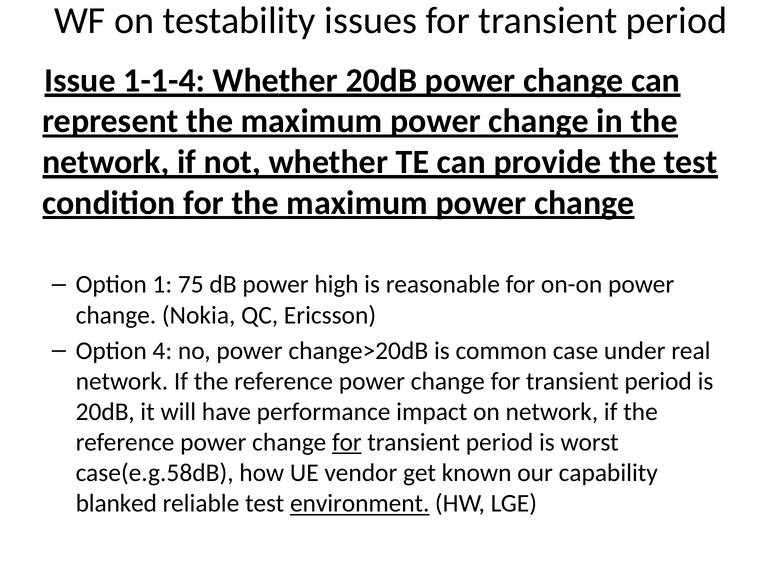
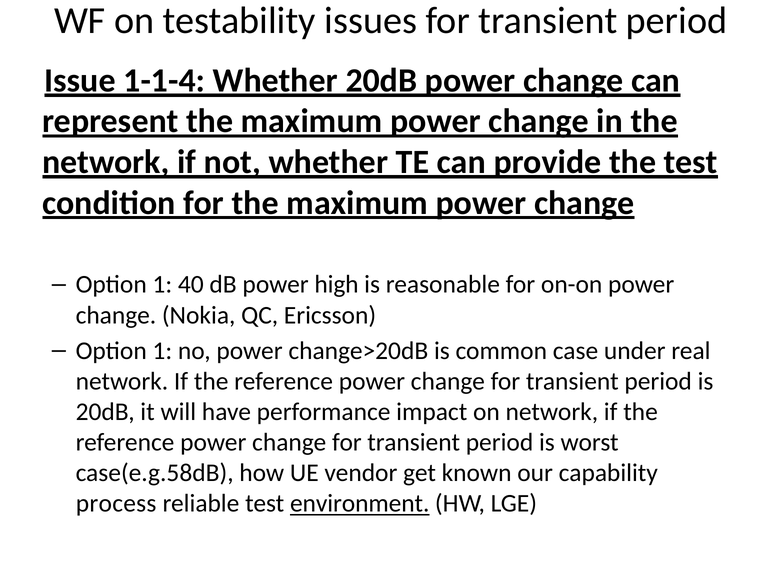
75: 75 -> 40
4 at (162, 351): 4 -> 1
for at (347, 442) underline: present -> none
blanked: blanked -> process
